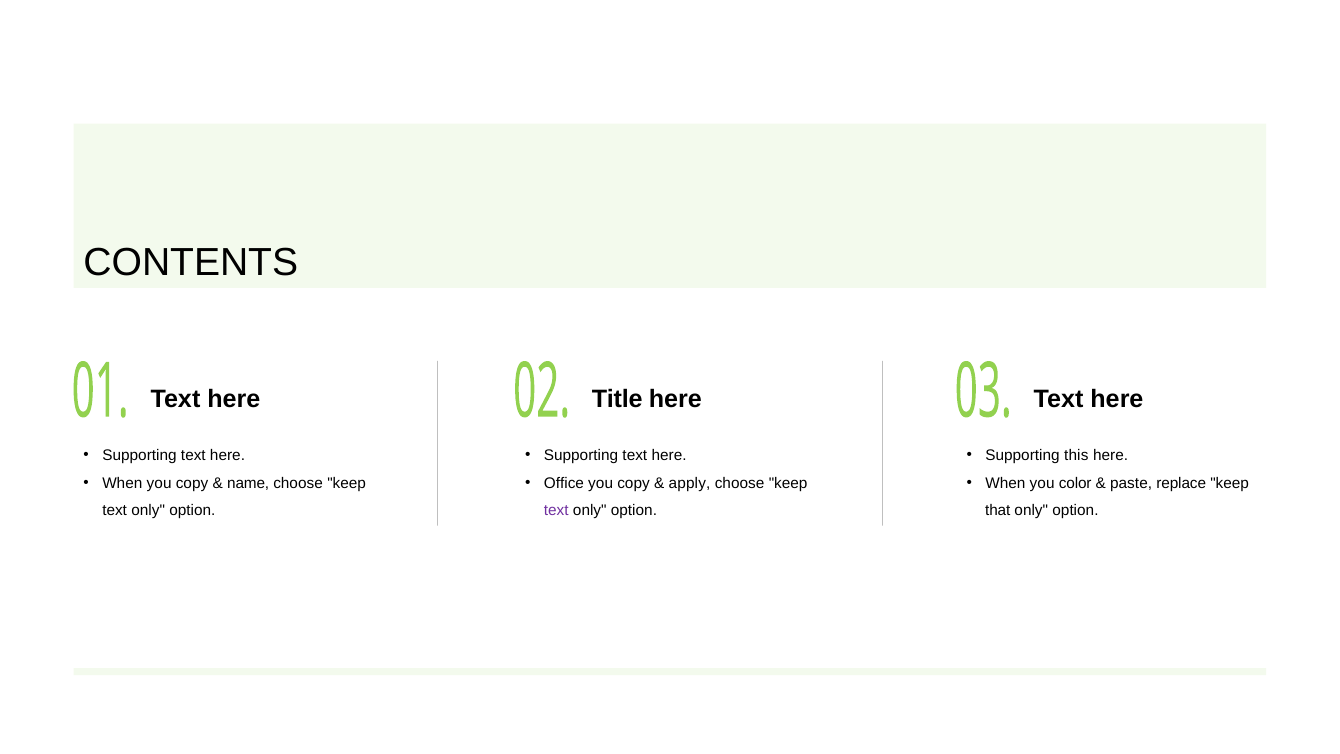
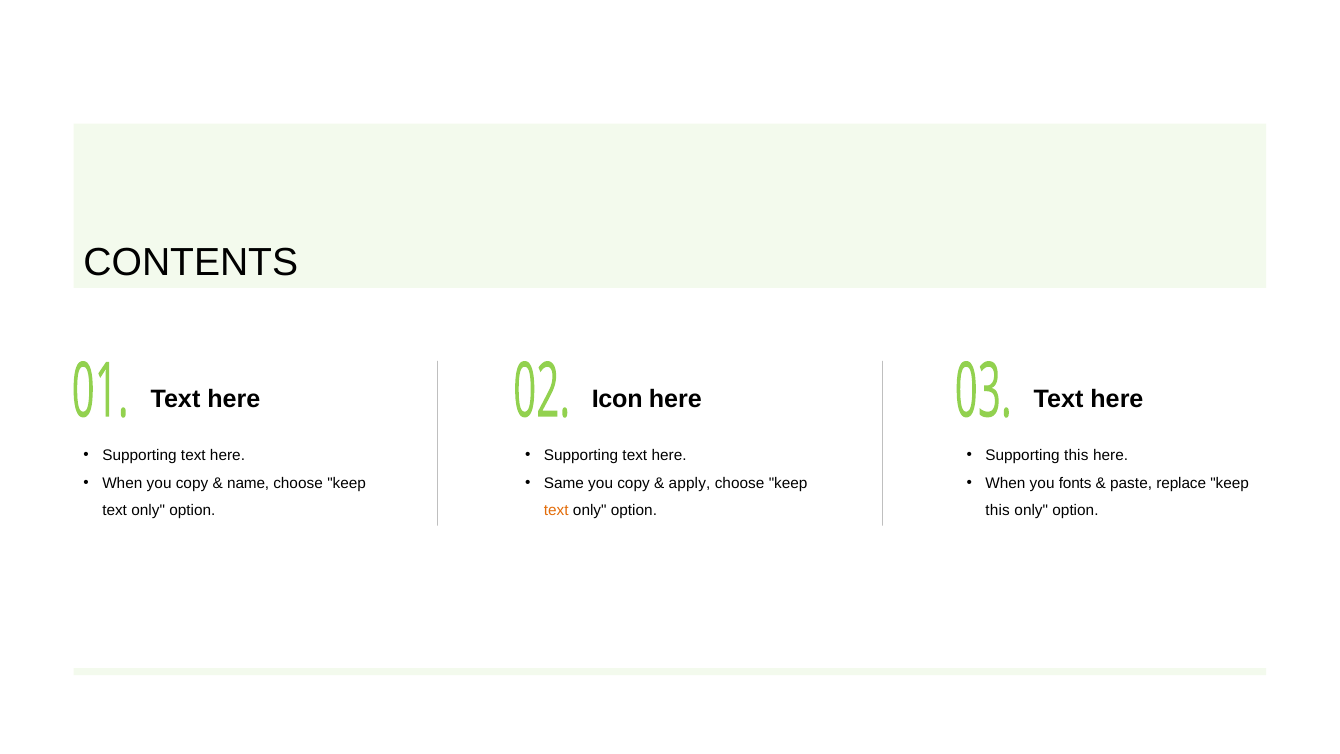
Title: Title -> Icon
Office: Office -> Same
color: color -> fonts
text at (556, 511) colour: purple -> orange
that at (998, 511): that -> this
